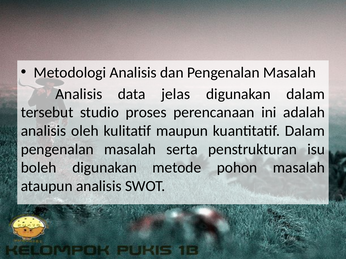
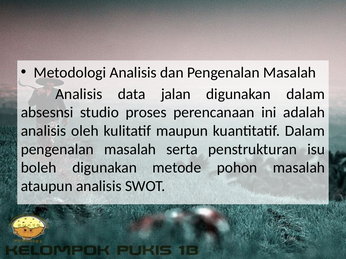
jelas: jelas -> jalan
tersebut: tersebut -> absesnsi
